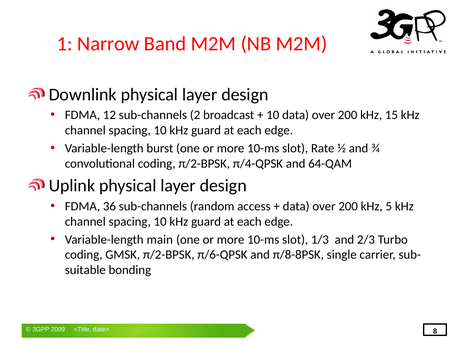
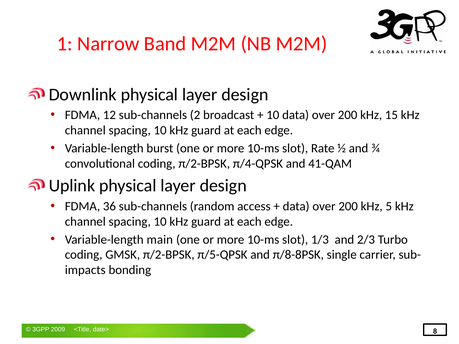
64-QAM: 64-QAM -> 41-QAM
π/6-QPSK: π/6-QPSK -> π/5-QPSK
suitable: suitable -> impacts
